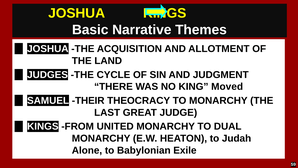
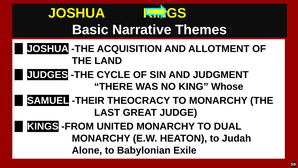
Moved: Moved -> Whose
